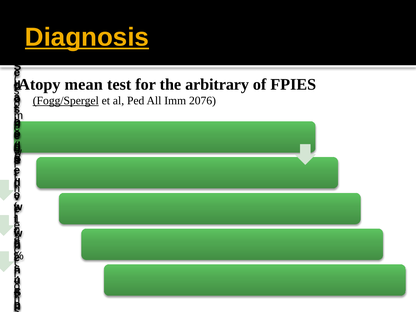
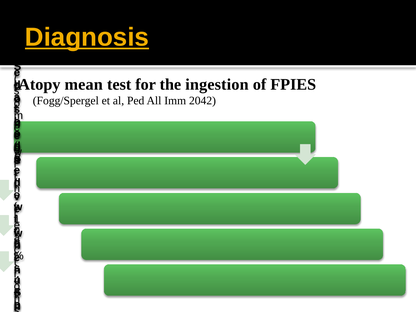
arbitrary: arbitrary -> ingestion
Fogg/Spergel underline: present -> none
2076: 2076 -> 2042
